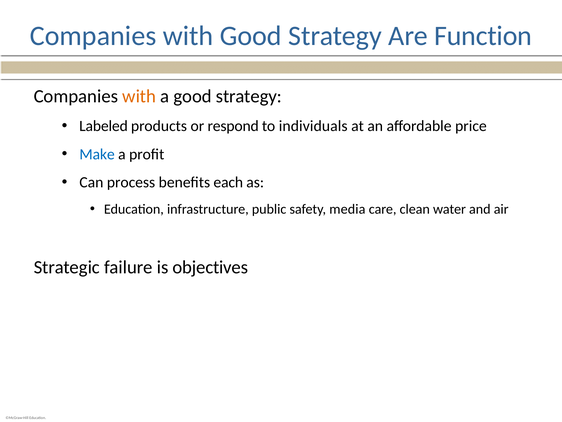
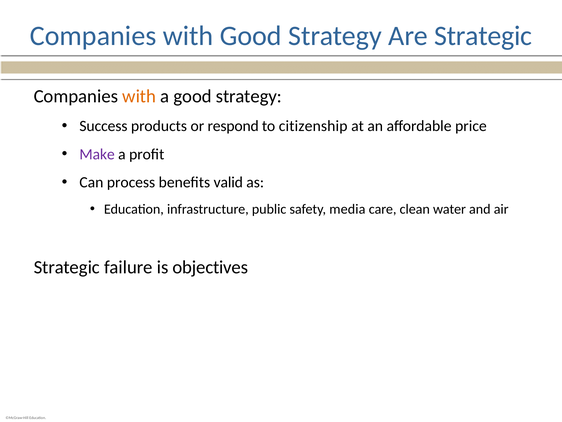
Are Function: Function -> Strategic
Labeled: Labeled -> Success
individuals: individuals -> citizenship
Make colour: blue -> purple
each: each -> valid
